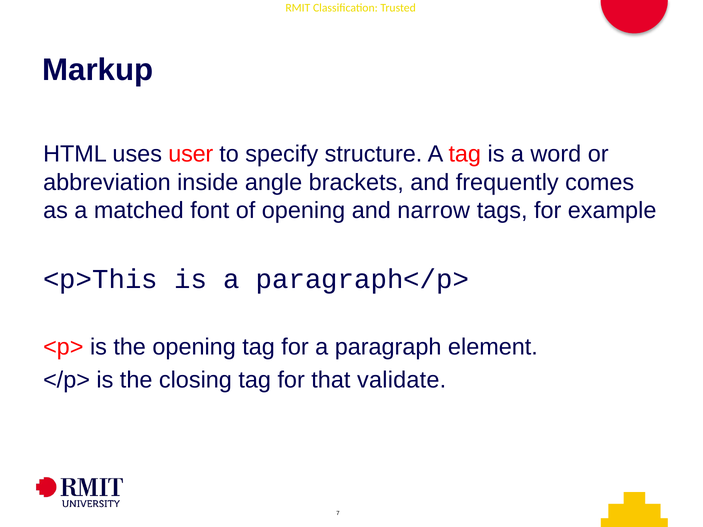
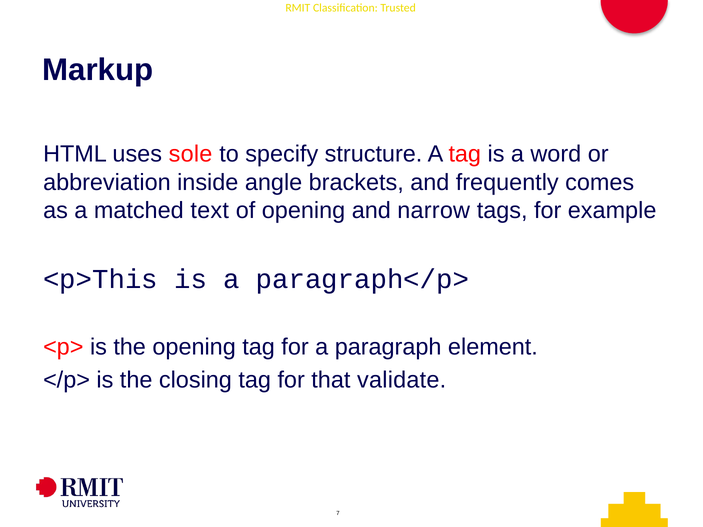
user: user -> sole
font: font -> text
